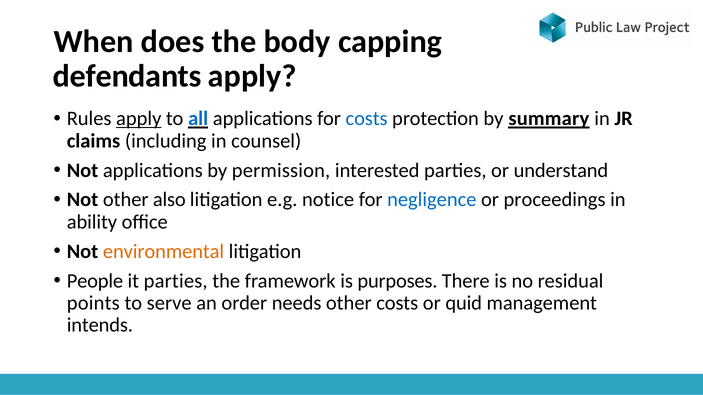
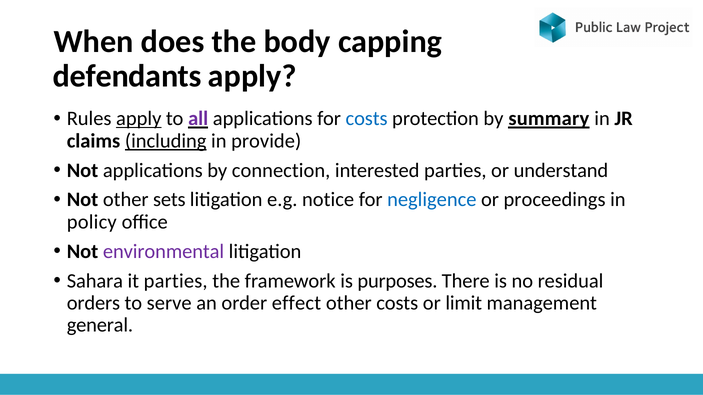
all colour: blue -> purple
including underline: none -> present
counsel: counsel -> provide
permission: permission -> connection
also: also -> sets
ability: ability -> policy
environmental colour: orange -> purple
People: People -> Sahara
points: points -> orders
needs: needs -> effect
quid: quid -> limit
intends: intends -> general
